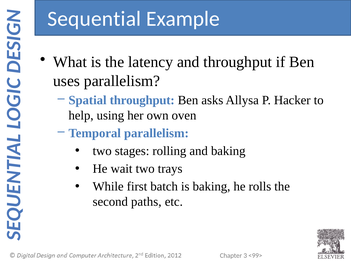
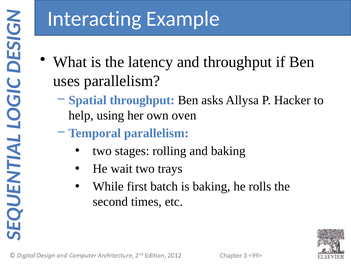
Sequential: Sequential -> Interacting
paths: paths -> times
